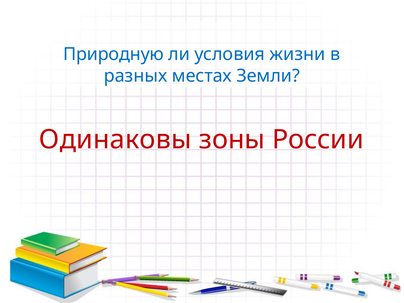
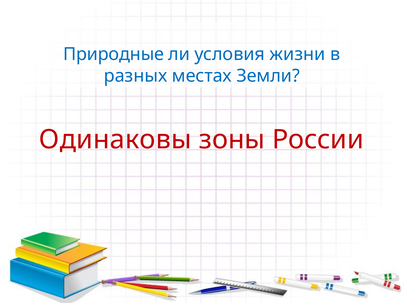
Природную: Природную -> Природные
